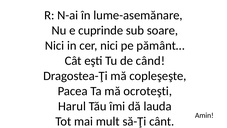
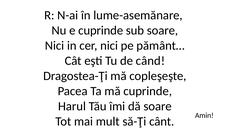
mă ocroteşti: ocroteşti -> cuprinde
dă lauda: lauda -> soare
